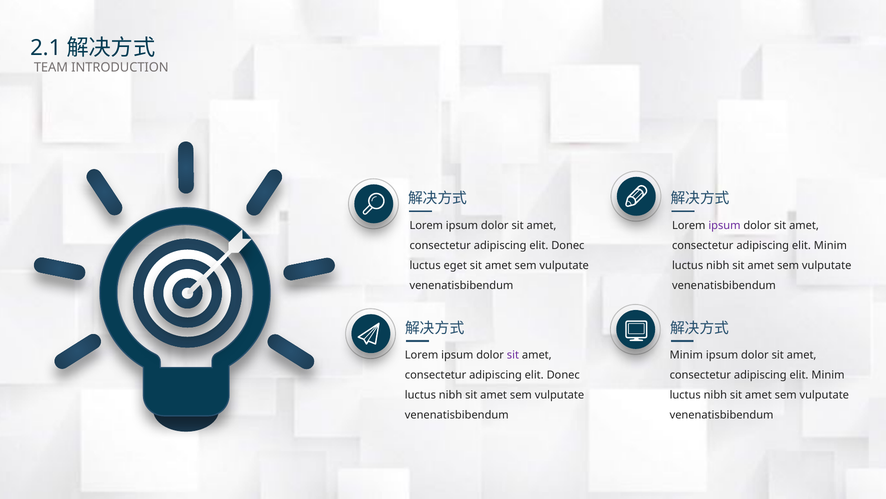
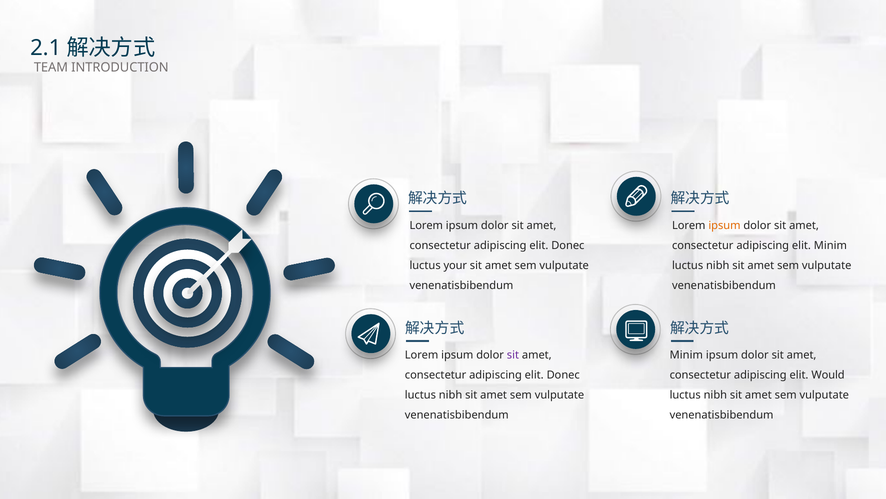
ipsum at (724, 225) colour: purple -> orange
eget: eget -> your
Minim at (828, 375): Minim -> Would
